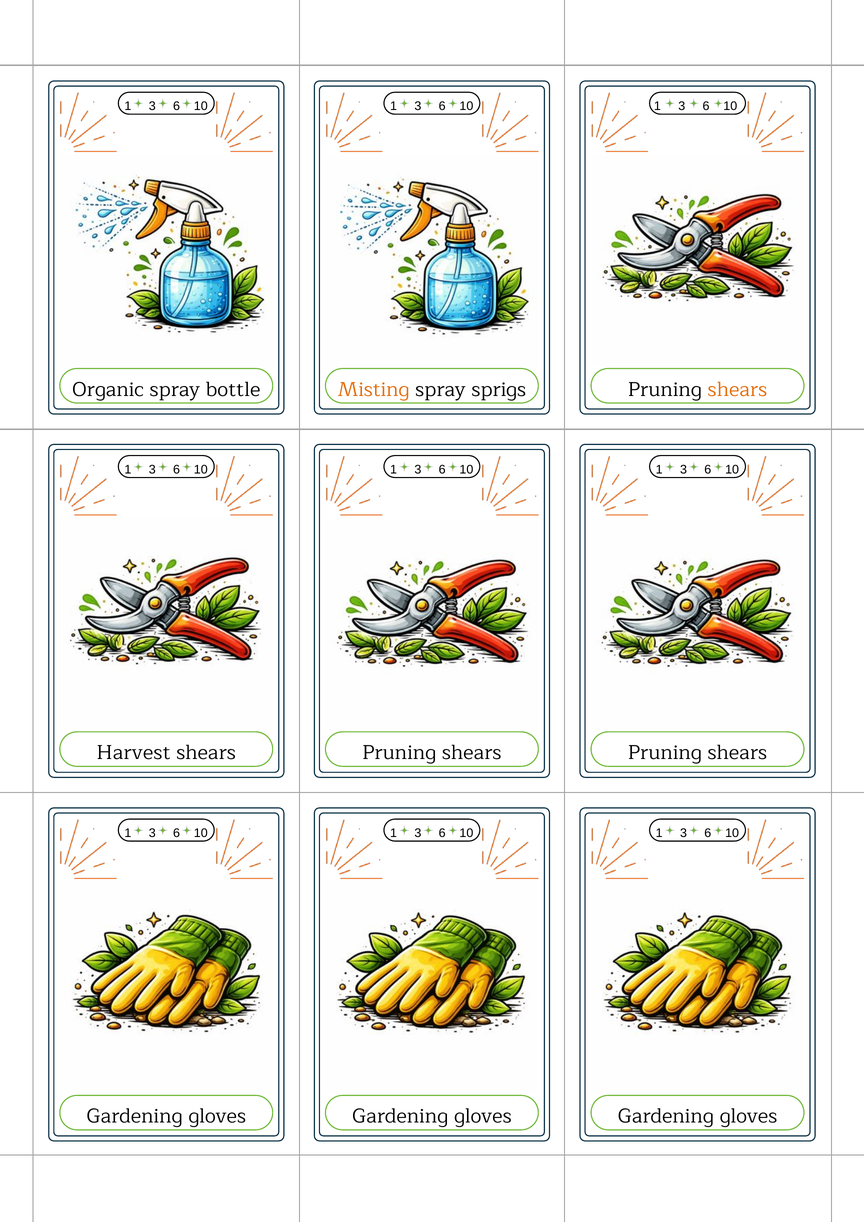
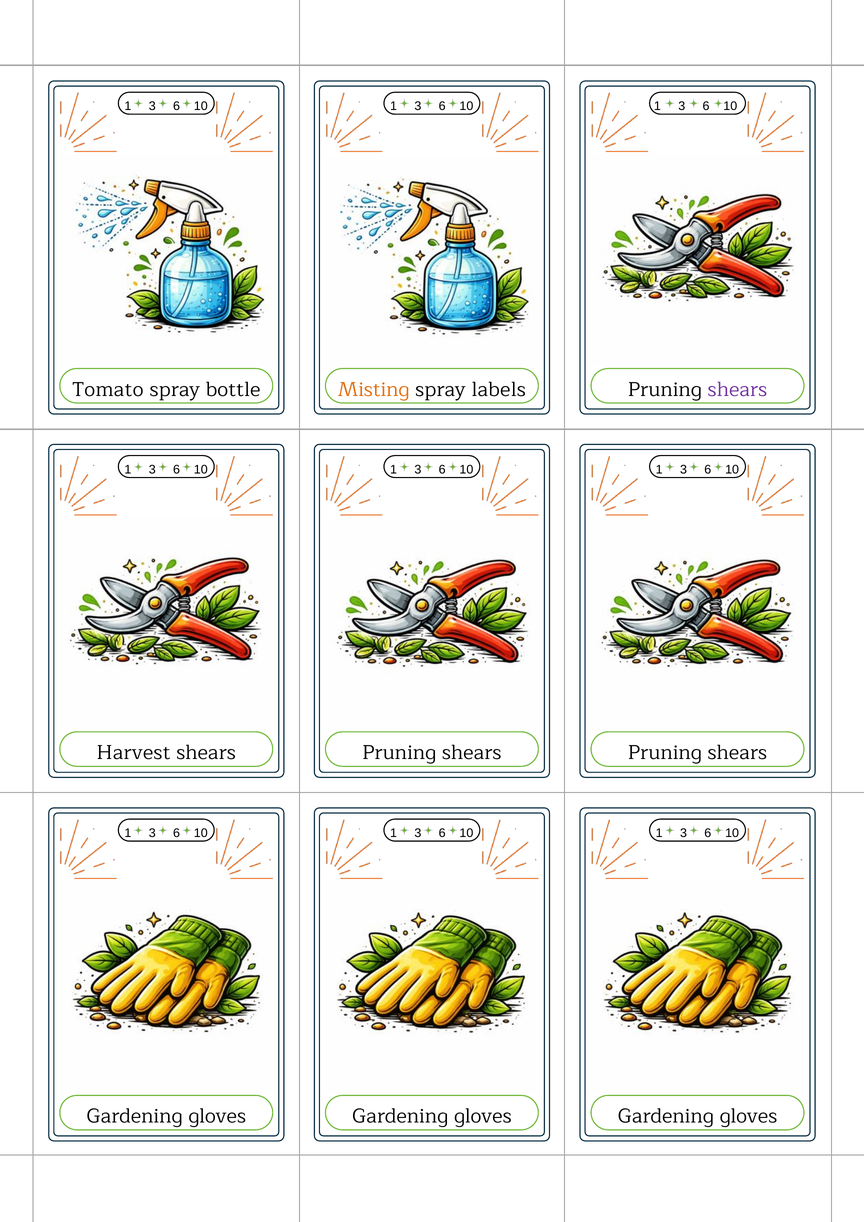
Organic: Organic -> Tomato
sprigs: sprigs -> labels
shears at (737, 389) colour: orange -> purple
